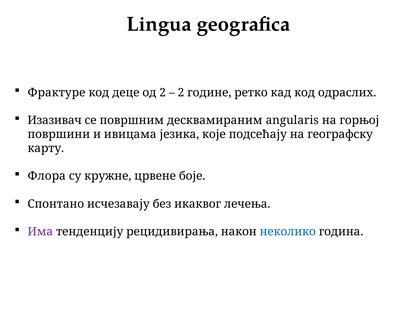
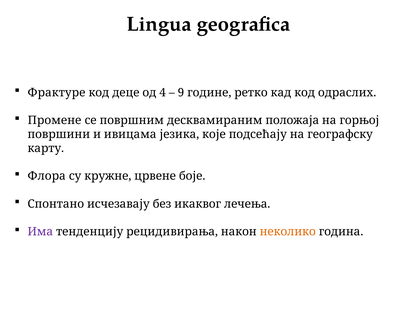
од 2: 2 -> 4
2 at (181, 92): 2 -> 9
Изазивач: Изазивач -> Промене
angularis: angularis -> положаја
неколико colour: blue -> orange
